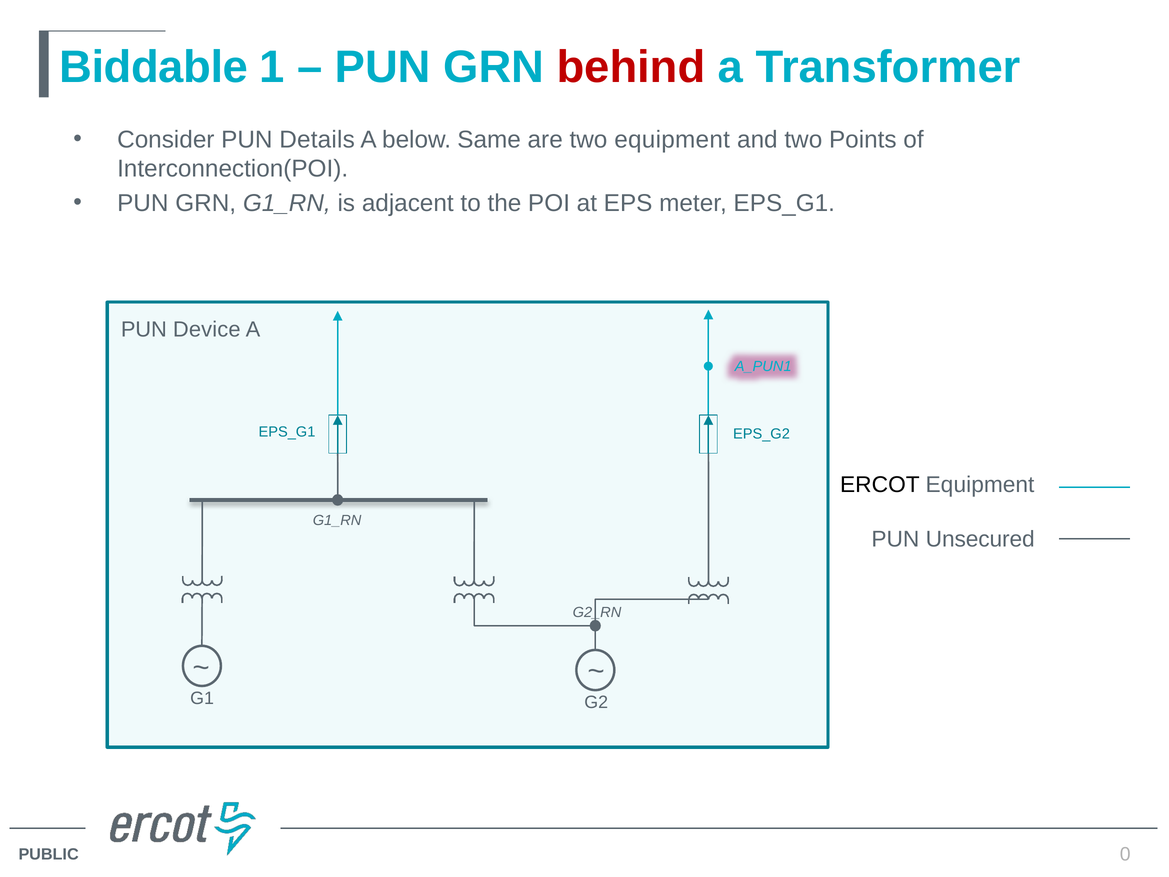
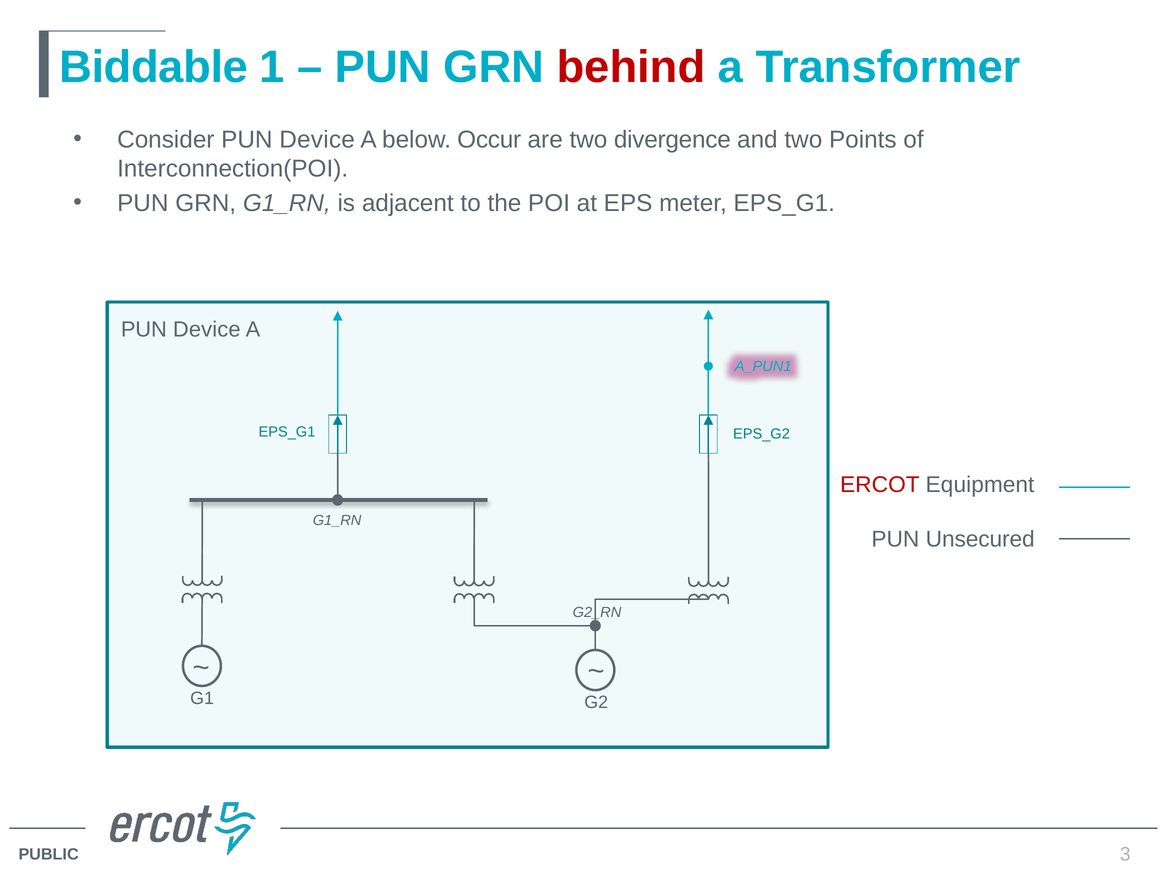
Consider PUN Details: Details -> Device
Same: Same -> Occur
two equipment: equipment -> divergence
ERCOT colour: black -> red
0: 0 -> 3
